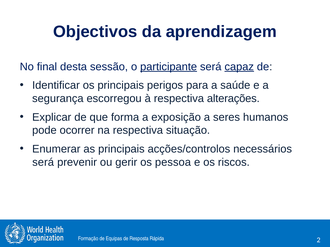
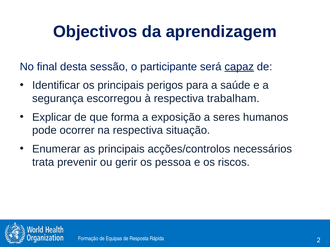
participante underline: present -> none
alterações: alterações -> trabalham
será at (43, 162): será -> trata
